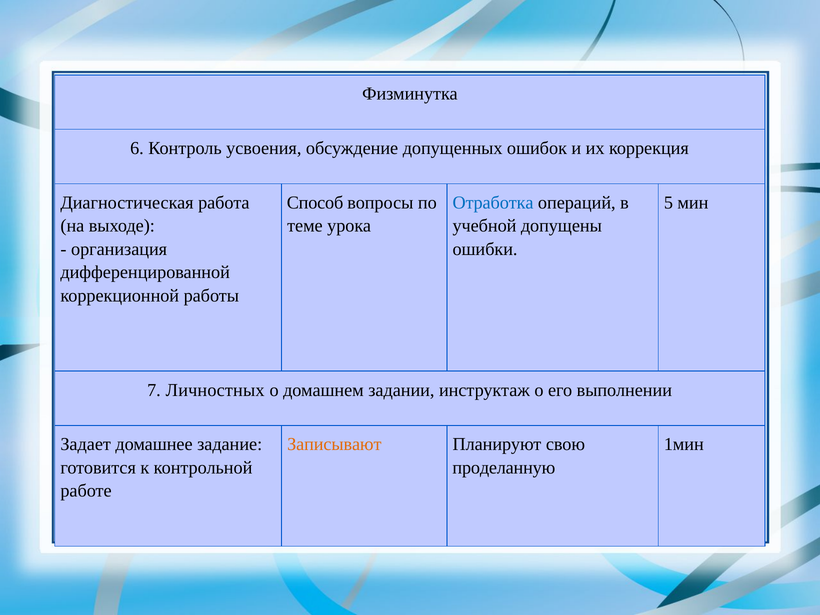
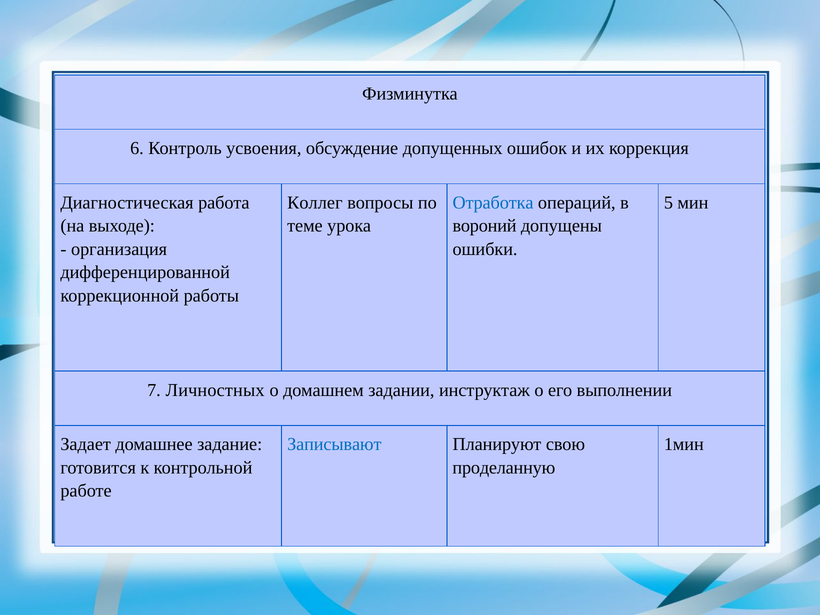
Способ: Способ -> Коллег
учебной: учебной -> вороний
Записывают colour: orange -> blue
